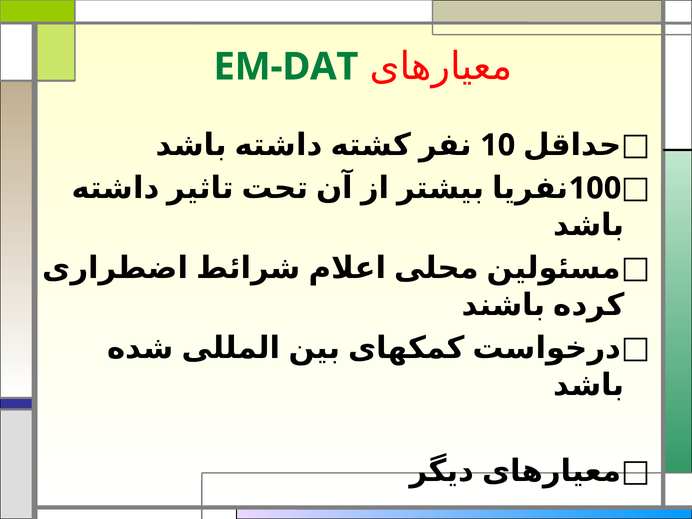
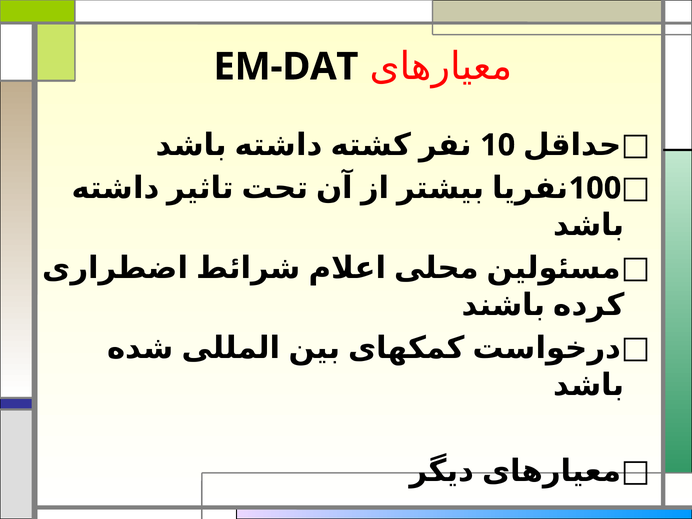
EM-DAT colour: green -> black
